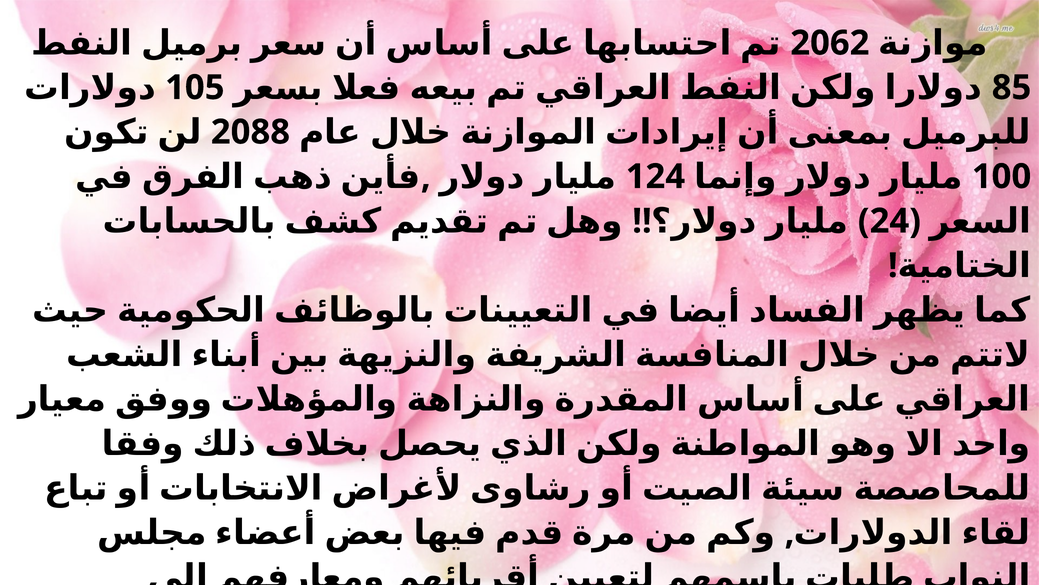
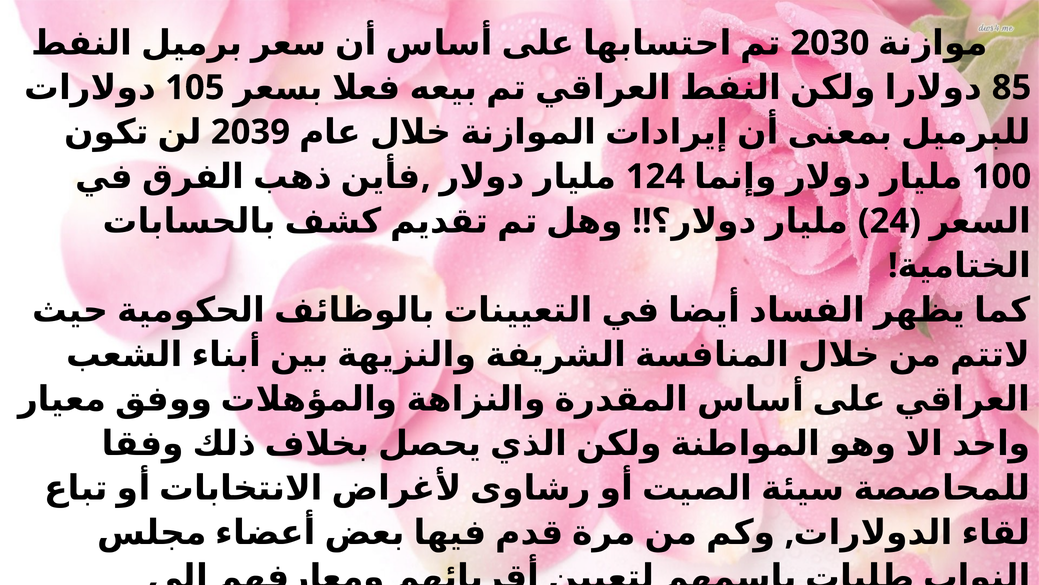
2062: 2062 -> 2030
2088: 2088 -> 2039
